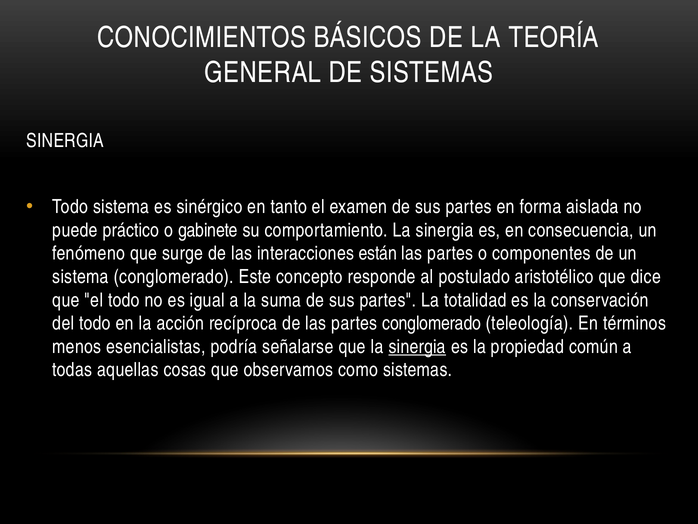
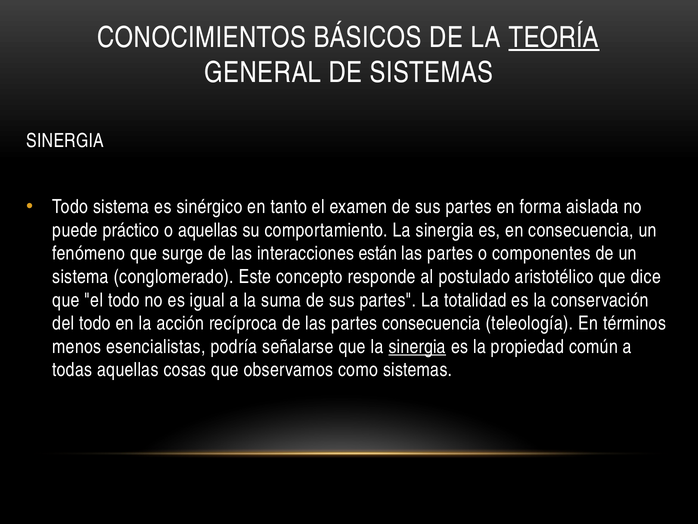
TEORÍA underline: none -> present
o gabinete: gabinete -> aquellas
partes conglomerado: conglomerado -> consecuencia
